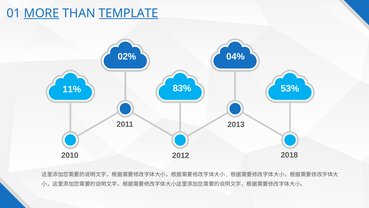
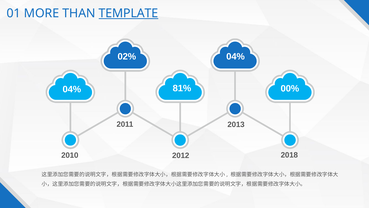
MORE underline: present -> none
83%: 83% -> 81%
53%: 53% -> 00%
11% at (72, 89): 11% -> 04%
